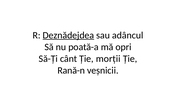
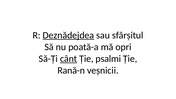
adâncul: adâncul -> sfârșitul
cânt underline: none -> present
morții: morții -> psalmi
